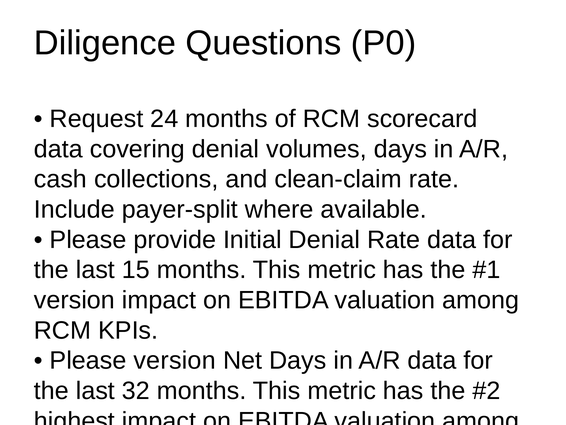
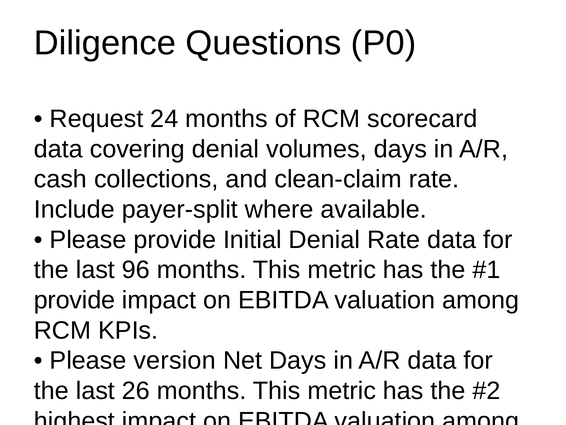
15: 15 -> 96
version at (74, 300): version -> provide
32: 32 -> 26
